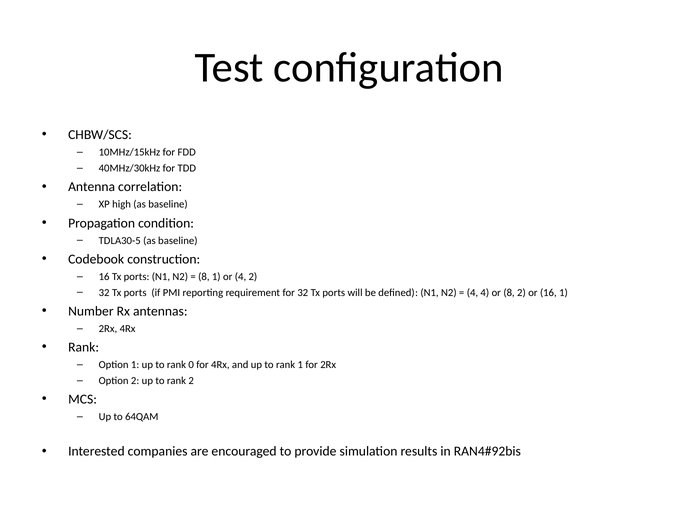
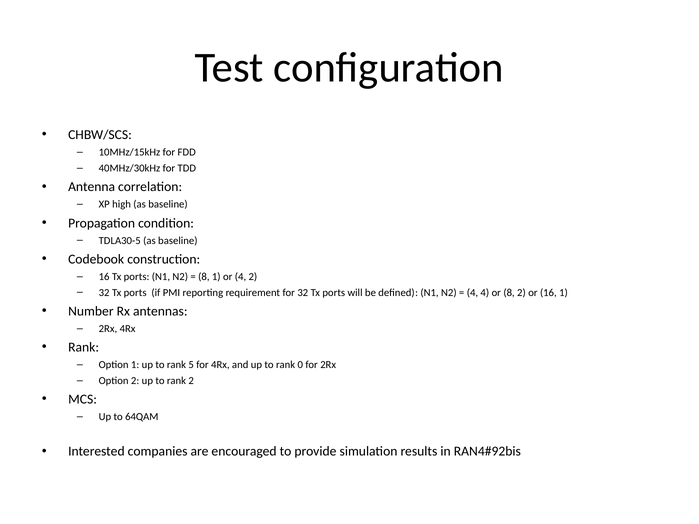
0: 0 -> 5
rank 1: 1 -> 0
